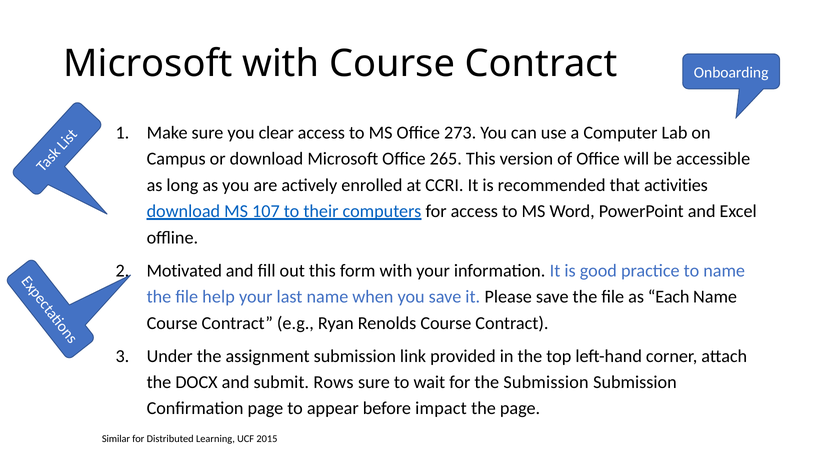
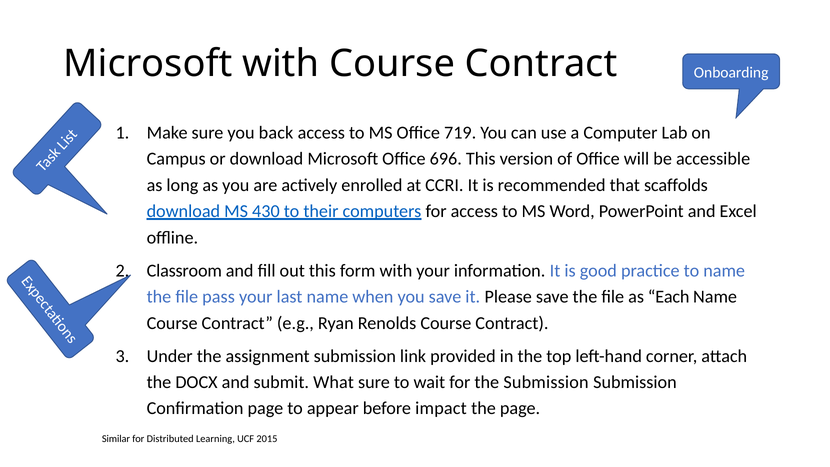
clear: clear -> back
273: 273 -> 719
265: 265 -> 696
activities: activities -> scaffolds
107: 107 -> 430
Motivated: Motivated -> Classroom
help: help -> pass
Rows: Rows -> What
